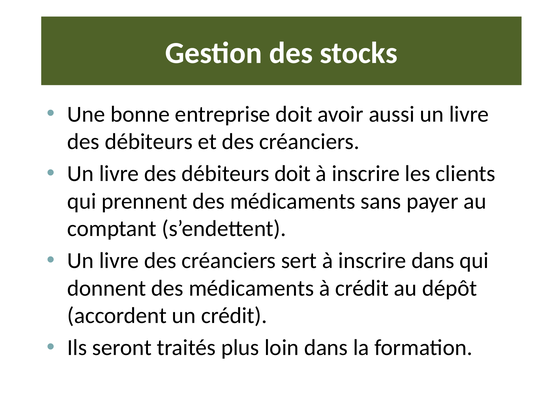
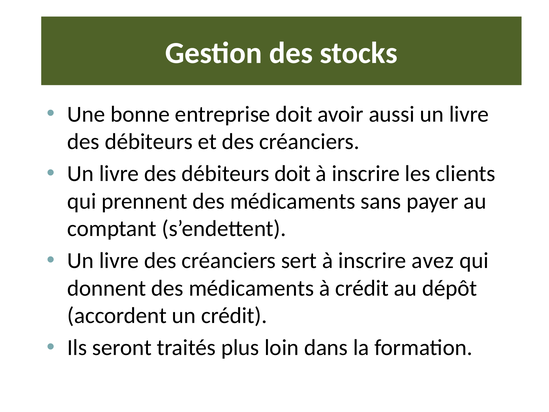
inscrire dans: dans -> avez
